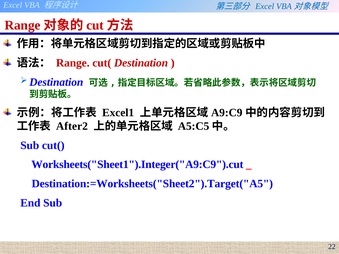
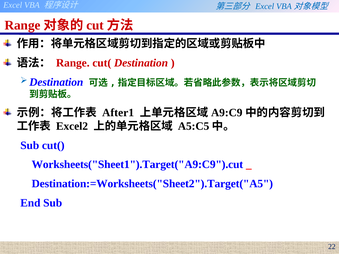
Excel1: Excel1 -> After1
After2: After2 -> Excel2
Worksheets("Sheet1").Integer("A9:C9").cut: Worksheets("Sheet1").Integer("A9:C9").cut -> Worksheets("Sheet1").Target("A9:C9").cut
